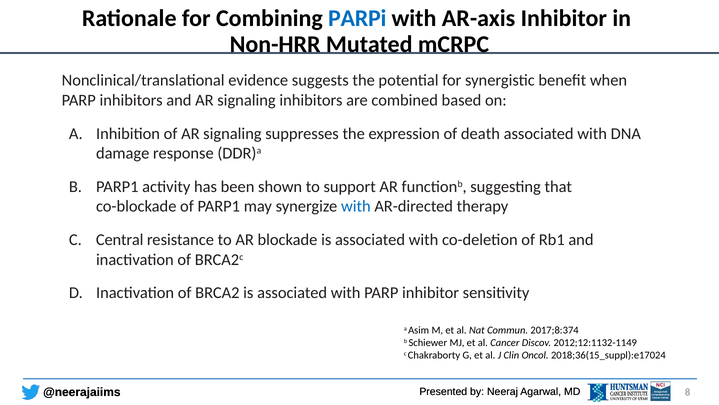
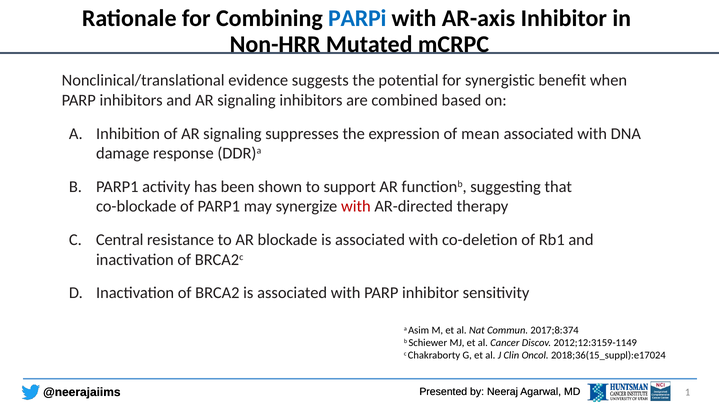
death: death -> mean
with at (356, 206) colour: blue -> red
2012;12:1132-1149: 2012;12:1132-1149 -> 2012;12:3159-1149
8: 8 -> 1
